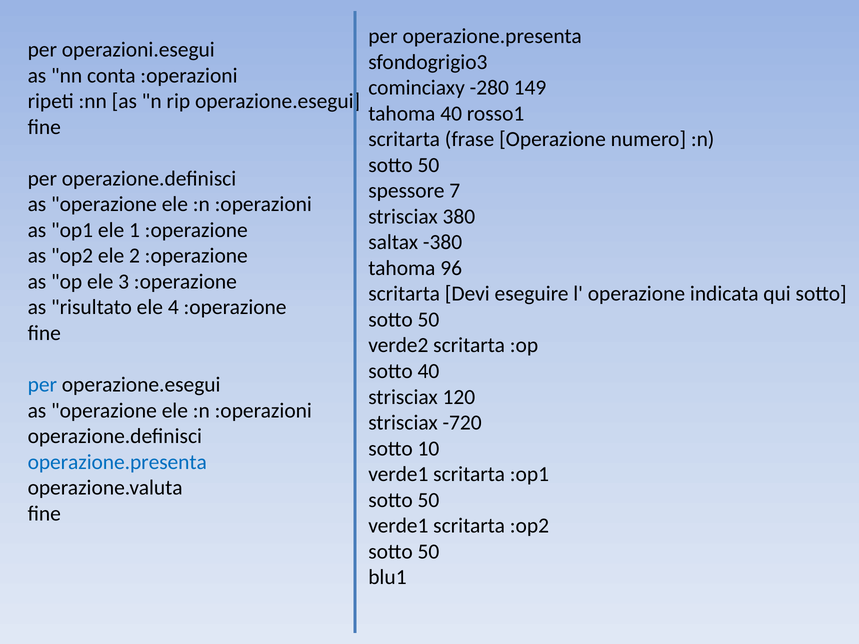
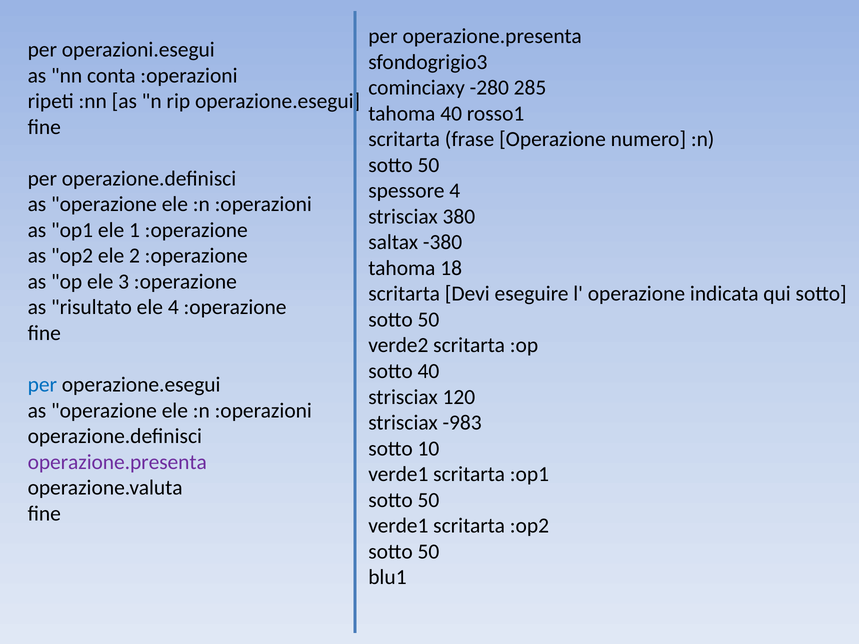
149: 149 -> 285
spessore 7: 7 -> 4
96: 96 -> 18
-720: -720 -> -983
operazione.presenta at (117, 462) colour: blue -> purple
